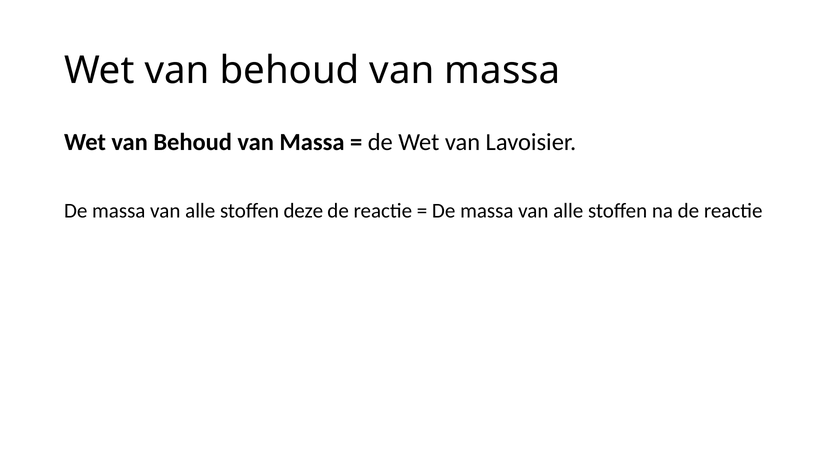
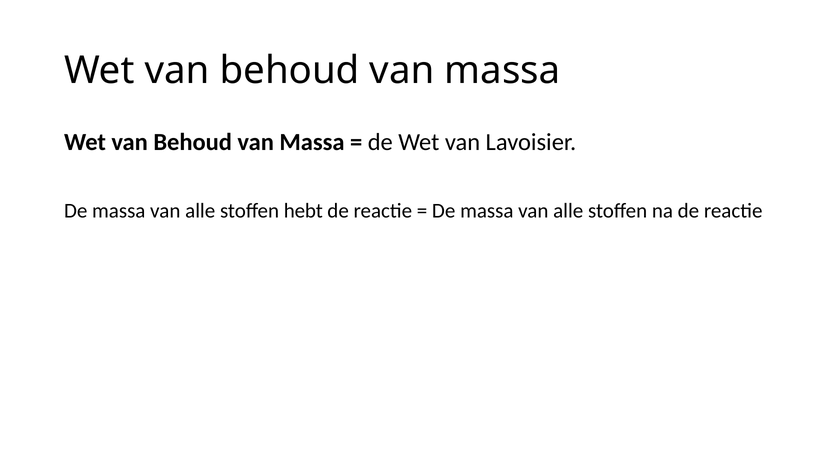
deze: deze -> hebt
